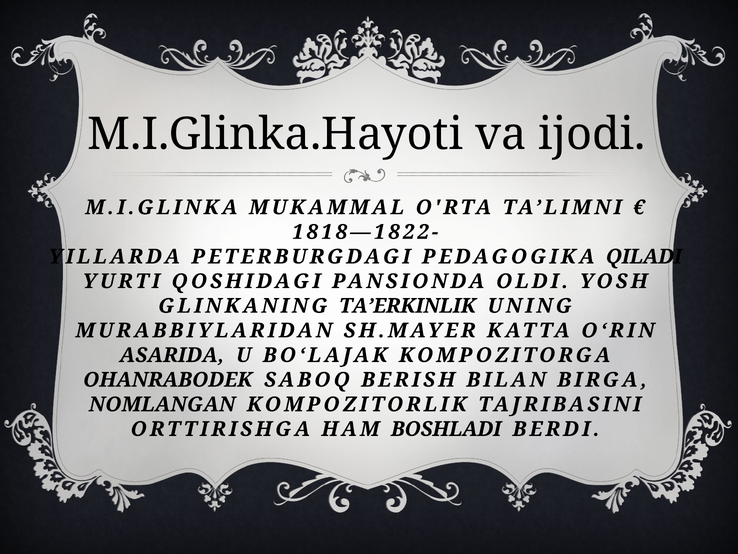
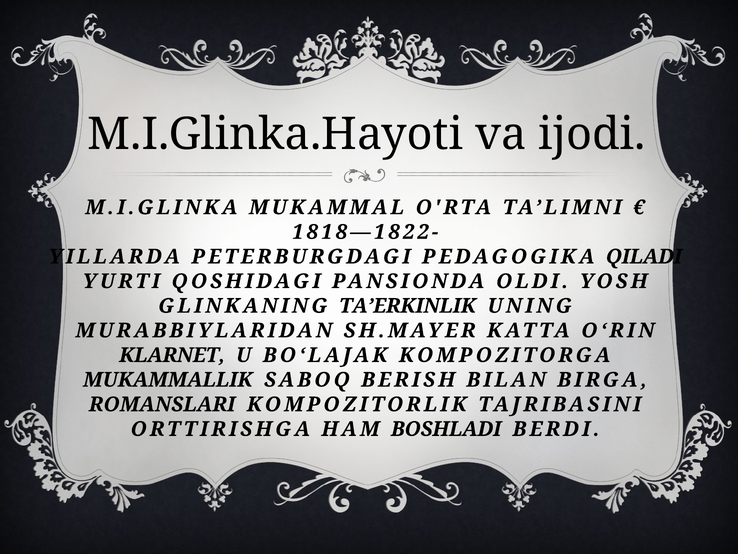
ASARIDA: ASARIDA -> KLARNET
OHANRABODEK: OHANRABODEK -> MUKAMMALLIK
NOMLANGAN: NOMLANGAN -> ROMANSLARI
